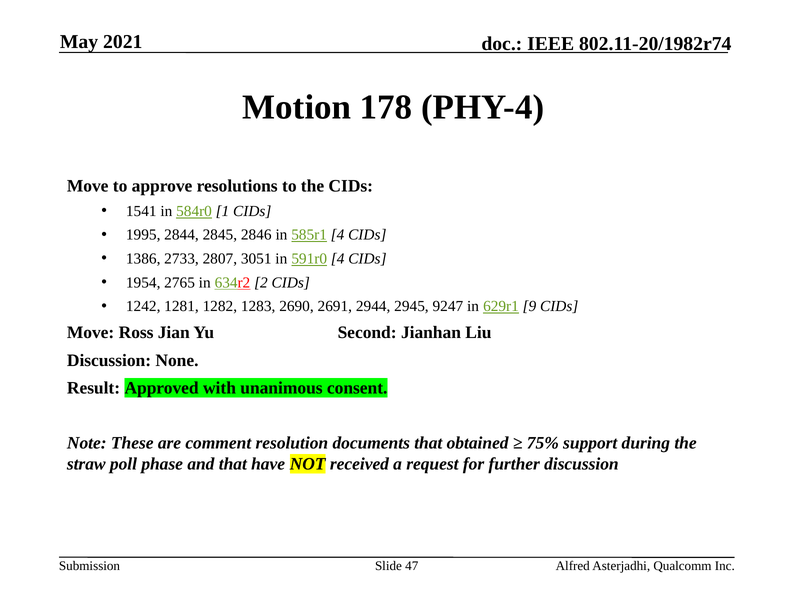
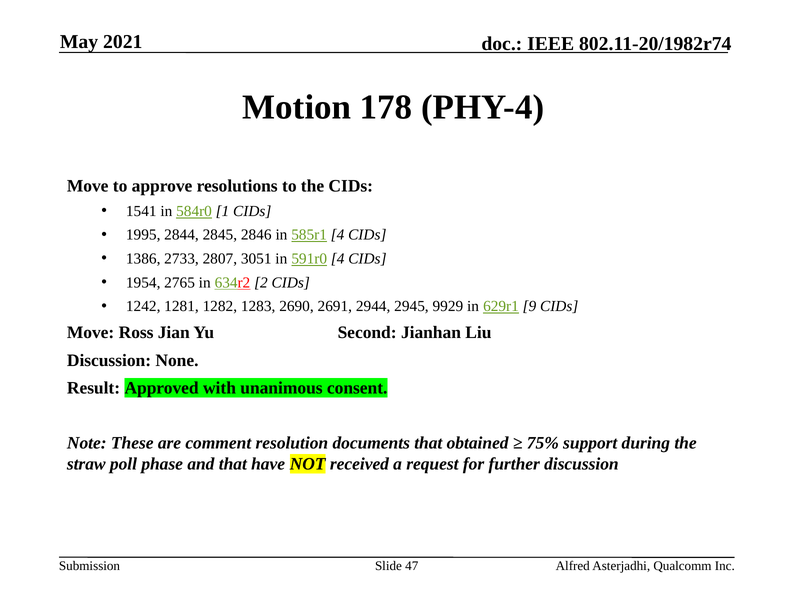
9247: 9247 -> 9929
